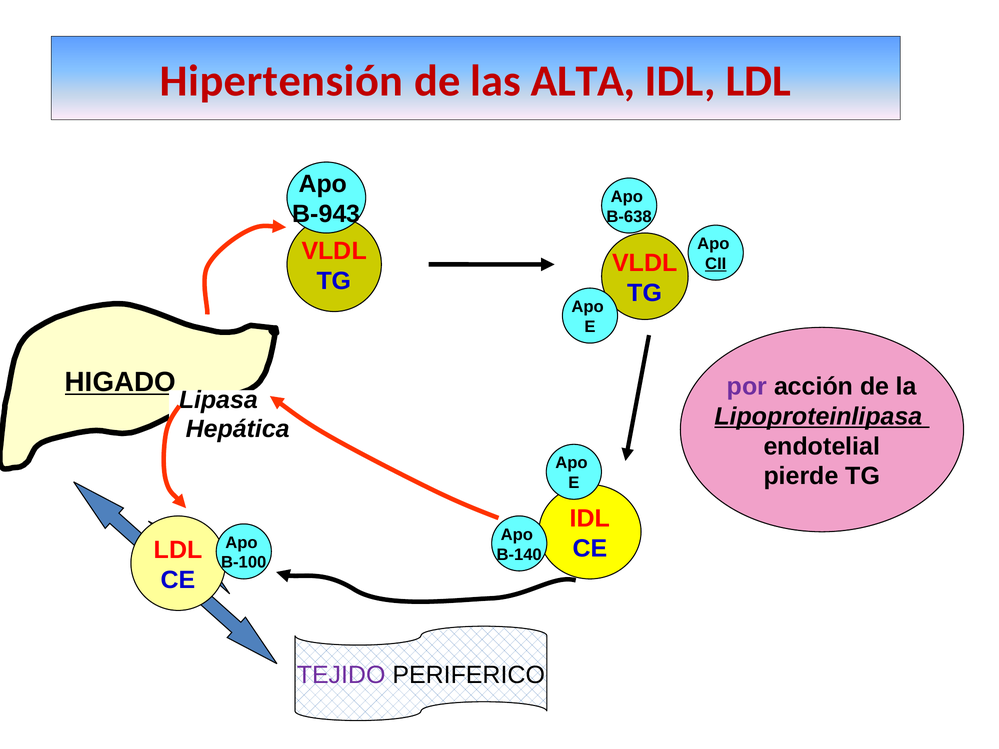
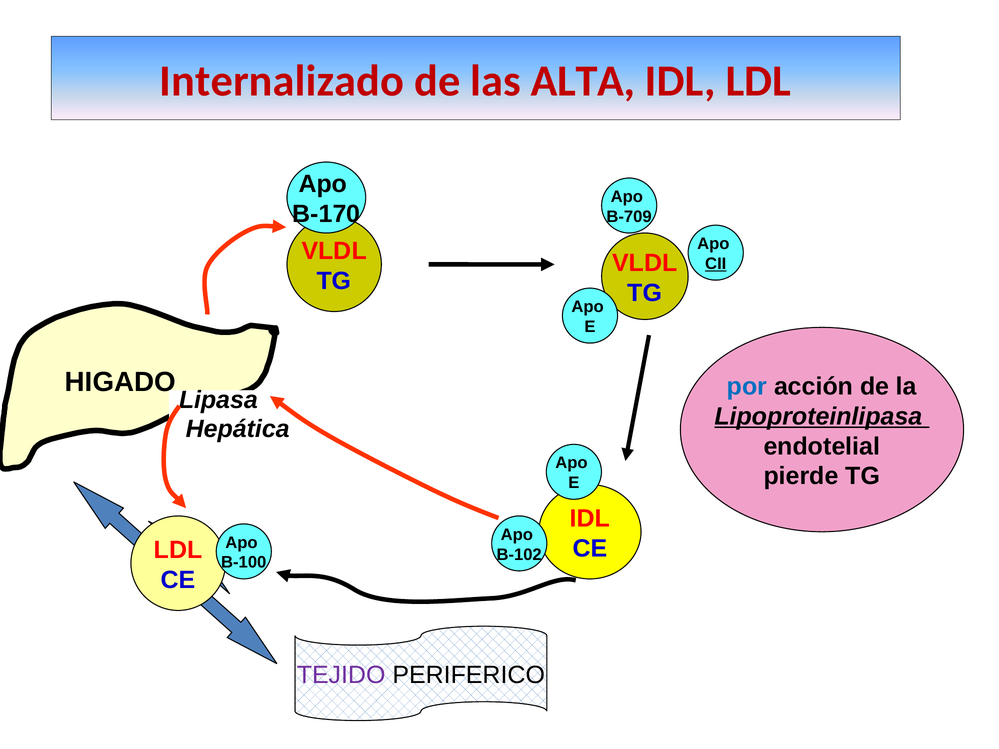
Hipertensión: Hipertensión -> Internalizado
B-943: B-943 -> B-170
B-638: B-638 -> B-709
HIGADO underline: present -> none
por colour: purple -> blue
B-140: B-140 -> B-102
